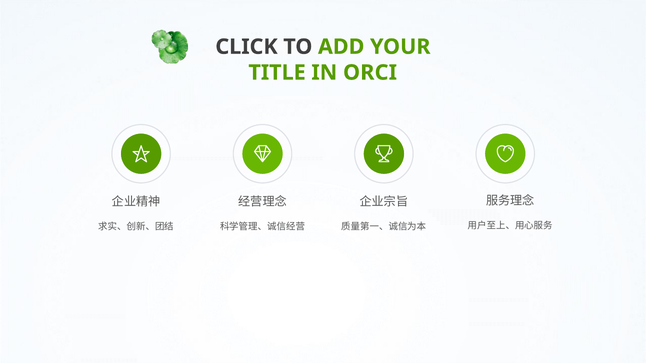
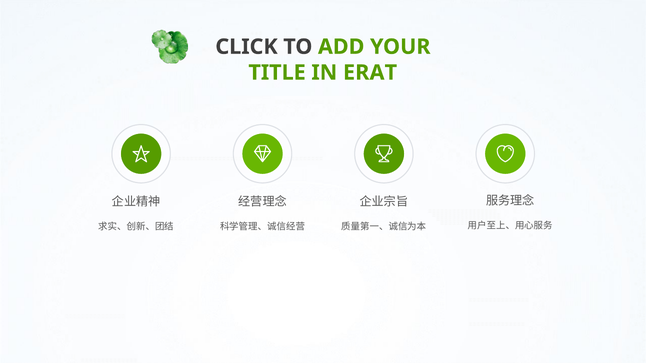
ORCI: ORCI -> ERAT
